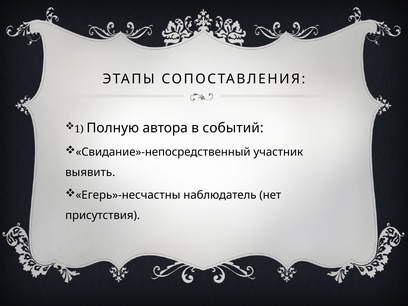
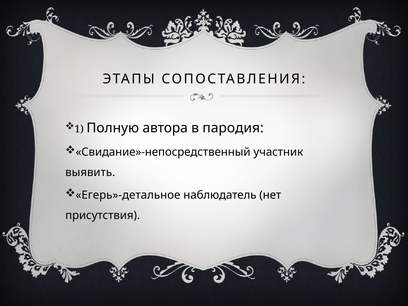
событий: событий -> пародия
Егерь»-несчастны: Егерь»-несчастны -> Егерь»-детальное
